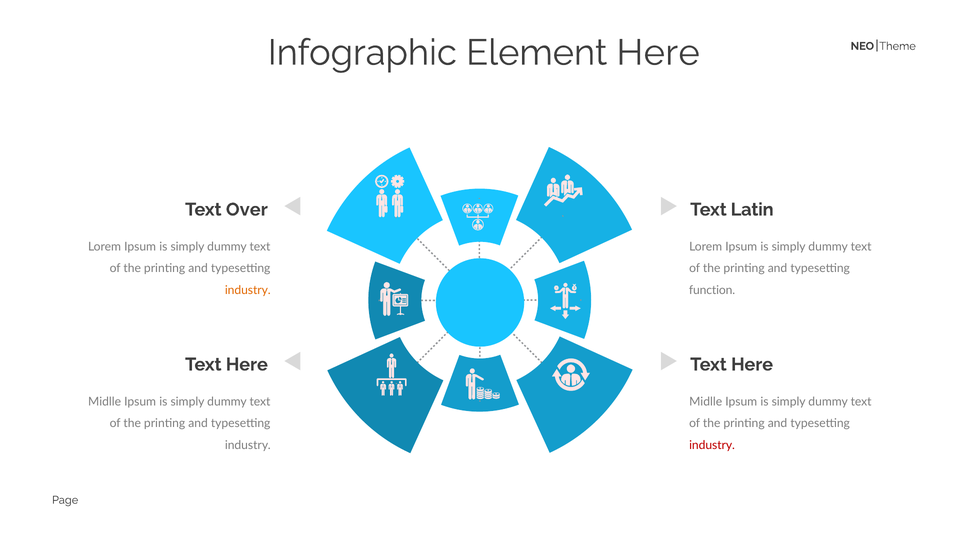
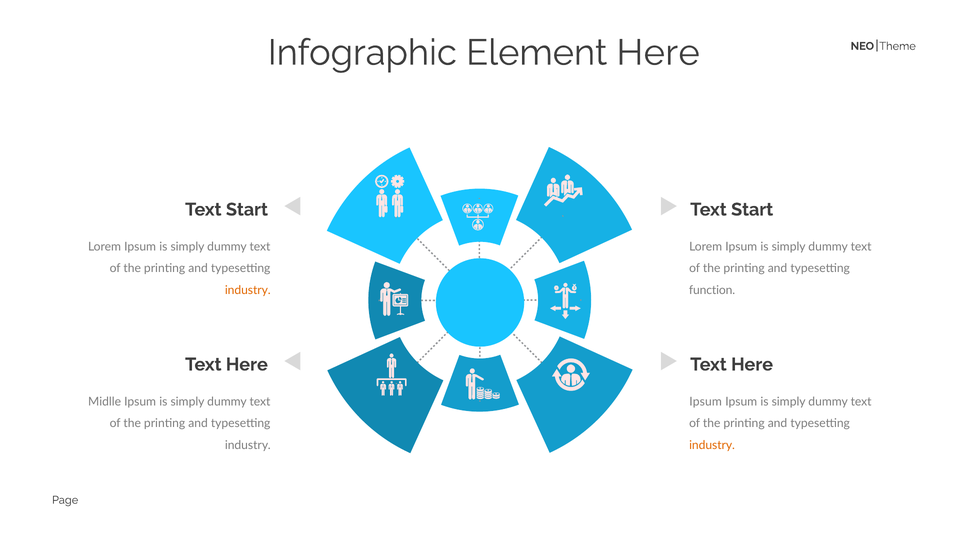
Over at (247, 209): Over -> Start
Latin at (752, 209): Latin -> Start
Midlle at (706, 401): Midlle -> Ipsum
industry at (712, 445) colour: red -> orange
